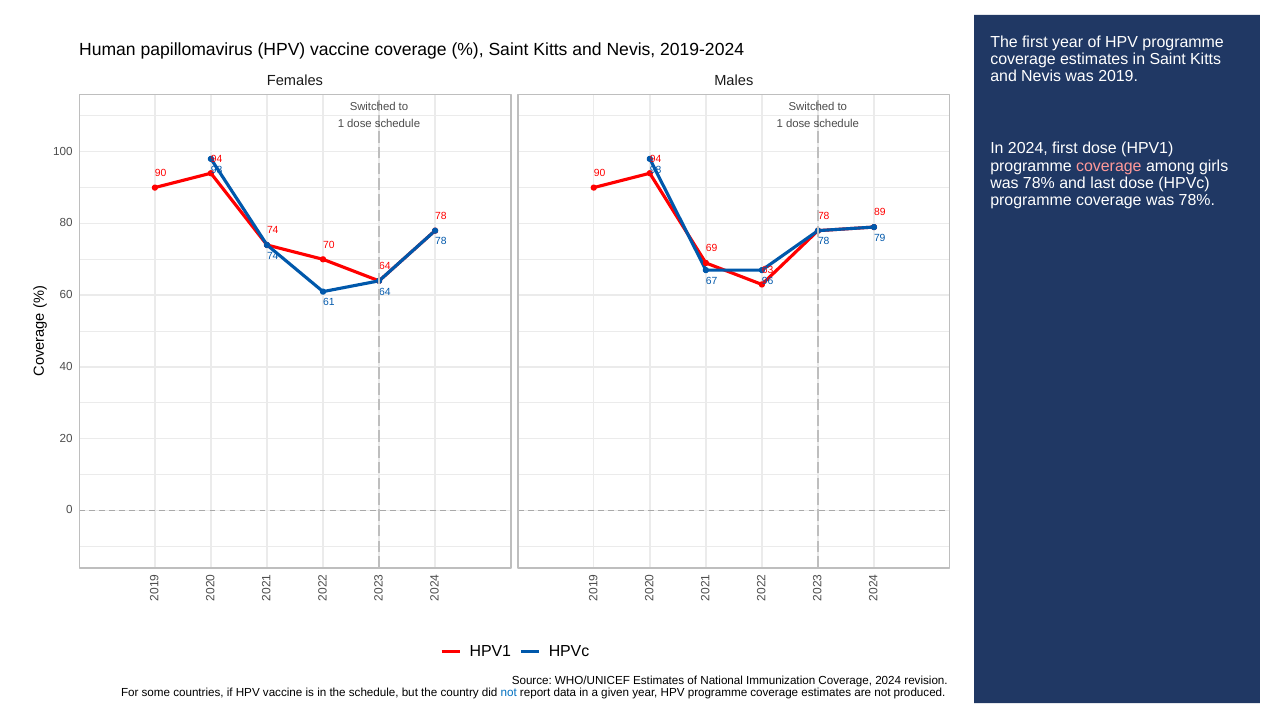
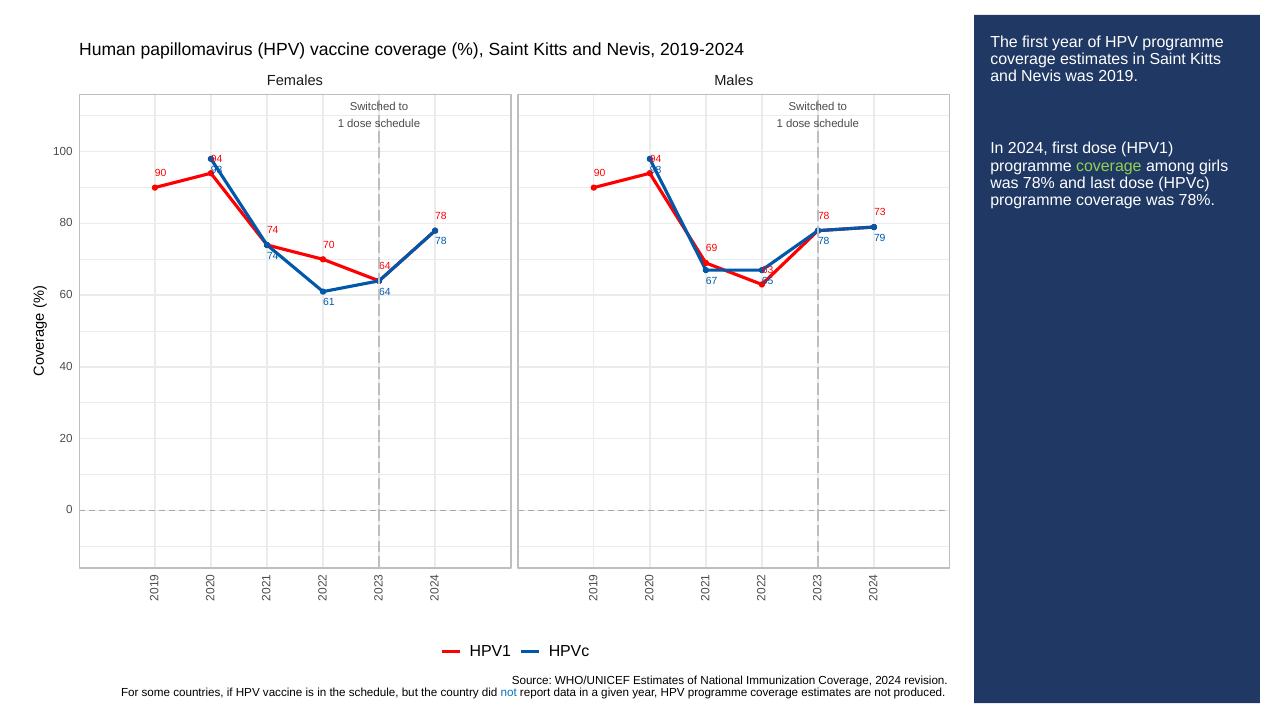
coverage at (1109, 166) colour: pink -> light green
89: 89 -> 73
96: 96 -> 65
